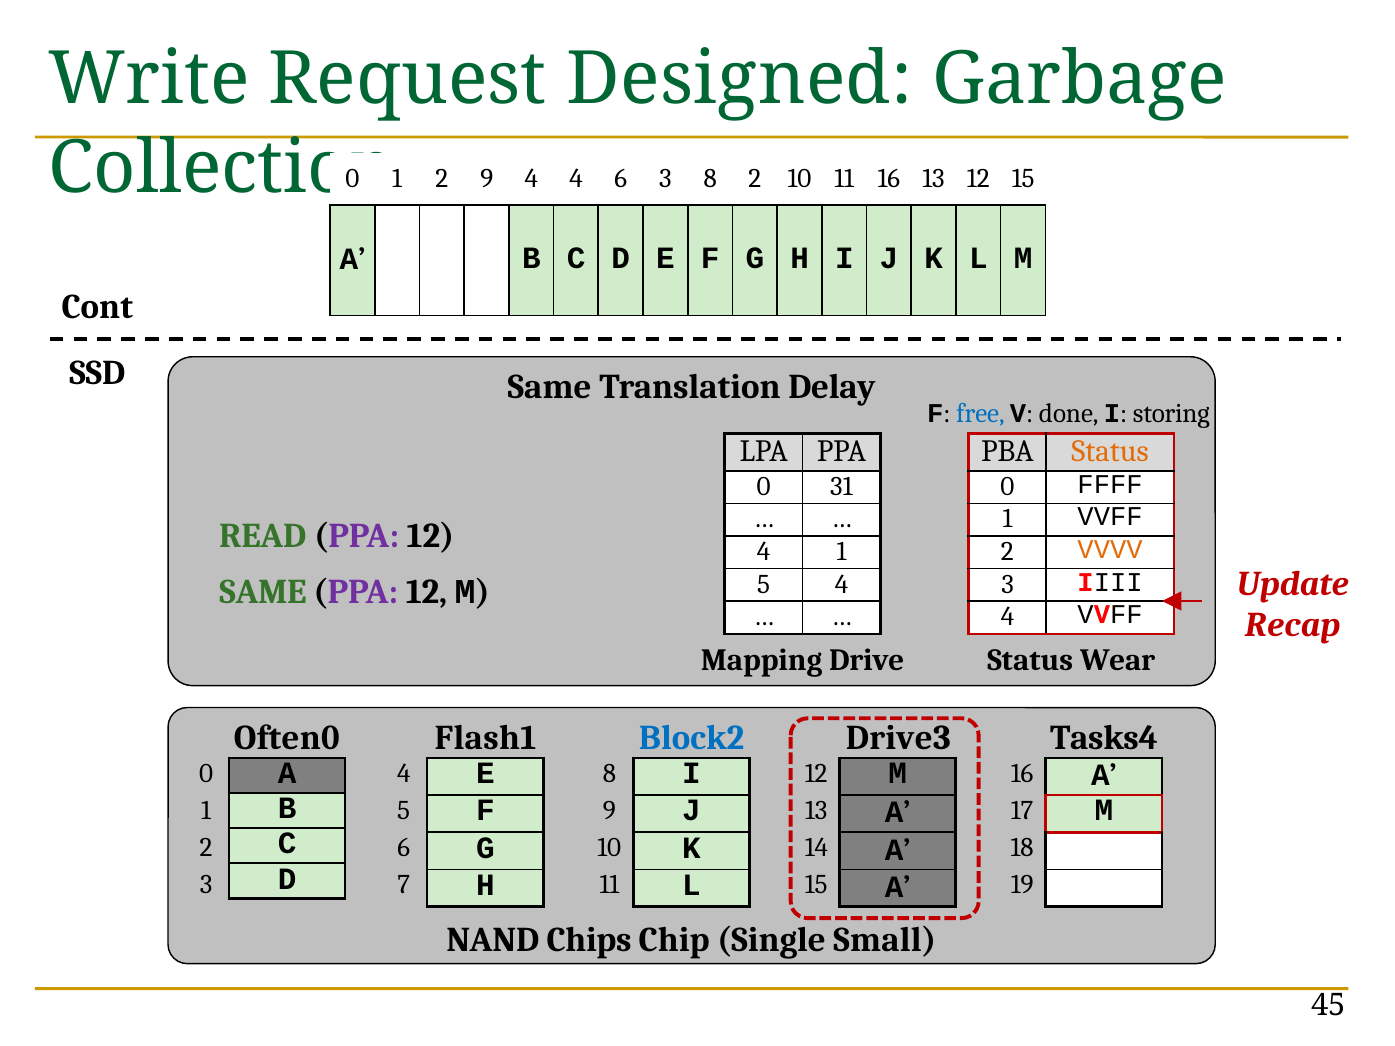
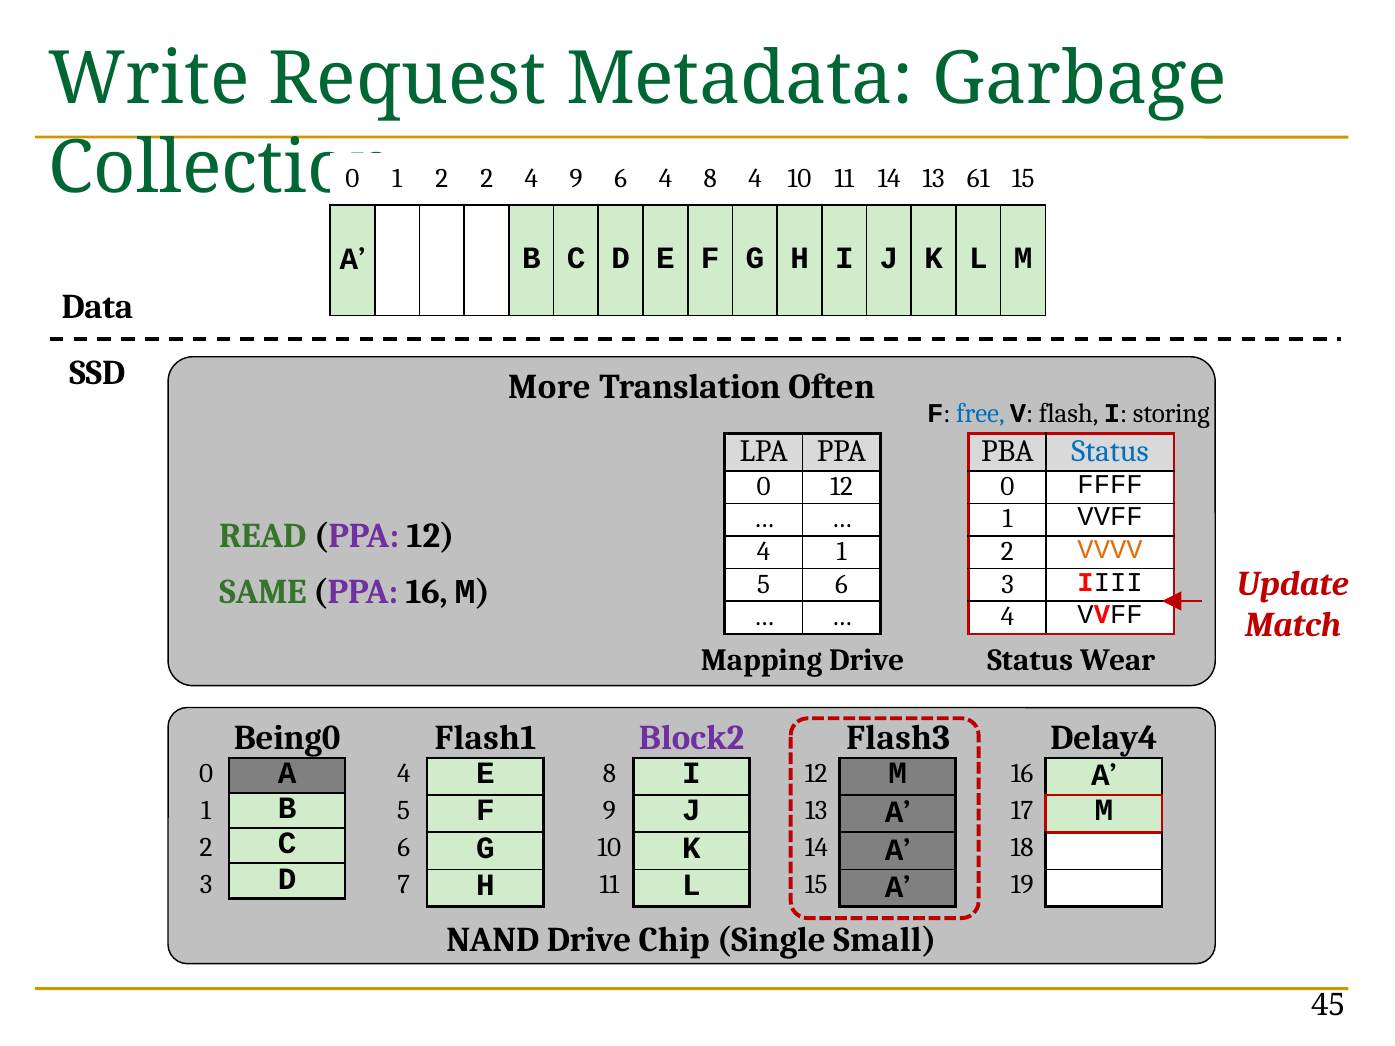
Designed: Designed -> Metadata
2 9: 9 -> 2
4 4: 4 -> 9
6 3: 3 -> 4
8 2: 2 -> 4
16 at (889, 179): 16 -> 14
13 12: 12 -> 61
Cont: Cont -> Data
Same at (550, 387): Same -> More
Delay: Delay -> Often
done: done -> flash
Status at (1110, 451) colour: orange -> blue
0 31: 31 -> 12
4 at (842, 584): 4 -> 6
12 at (427, 592): 12 -> 16
Recap: Recap -> Match
Often0: Often0 -> Being0
Block2 colour: blue -> purple
Drive3: Drive3 -> Flash3
Tasks4: Tasks4 -> Delay4
NAND Chips: Chips -> Drive
